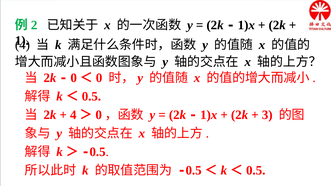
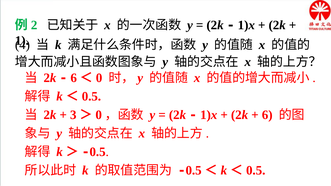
0 at (74, 78): 0 -> 6
4 at (73, 115): 4 -> 3
3 at (267, 115): 3 -> 6
